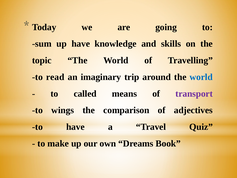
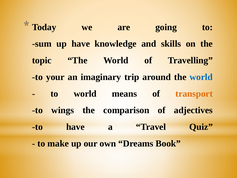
read: read -> your
to called: called -> world
transport colour: purple -> orange
